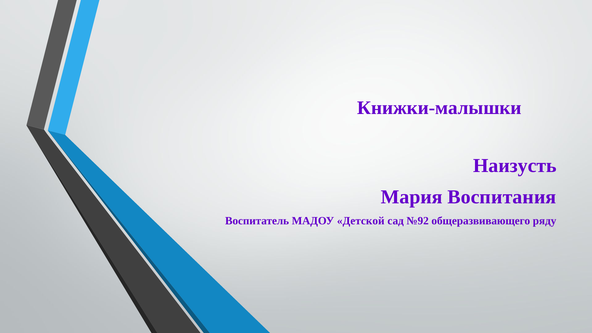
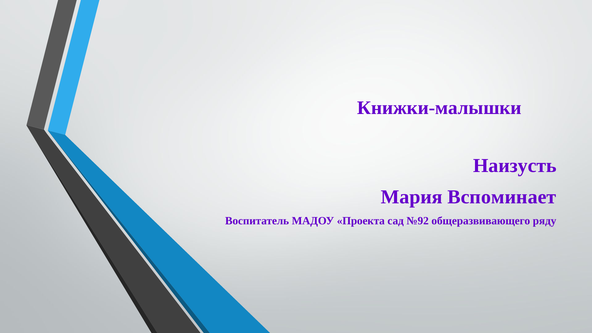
Воспитания: Воспитания -> Вспоминает
Детской: Детской -> Проекта
